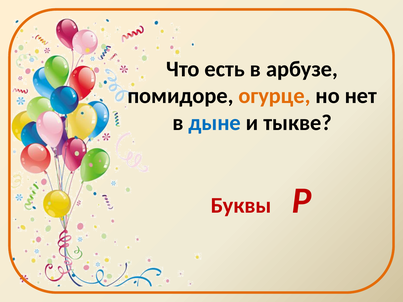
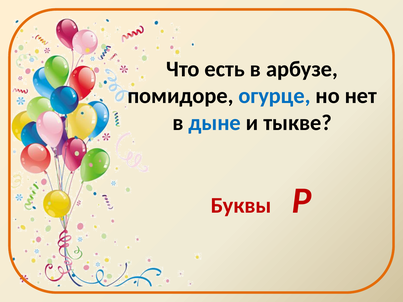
огурце colour: orange -> blue
